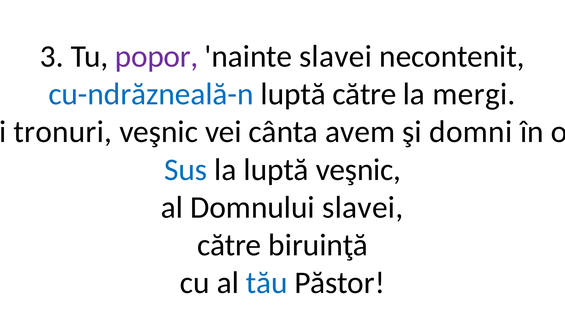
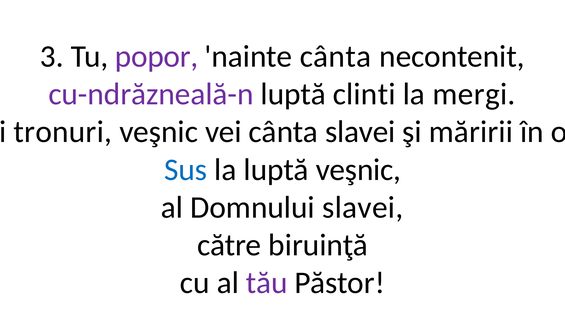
nainte slavei: slavei -> cânta
cu-ndrăzneală-n colour: blue -> purple
luptă către: către -> clinti
cânta avem: avem -> slavei
domni: domni -> măririi
tău colour: blue -> purple
